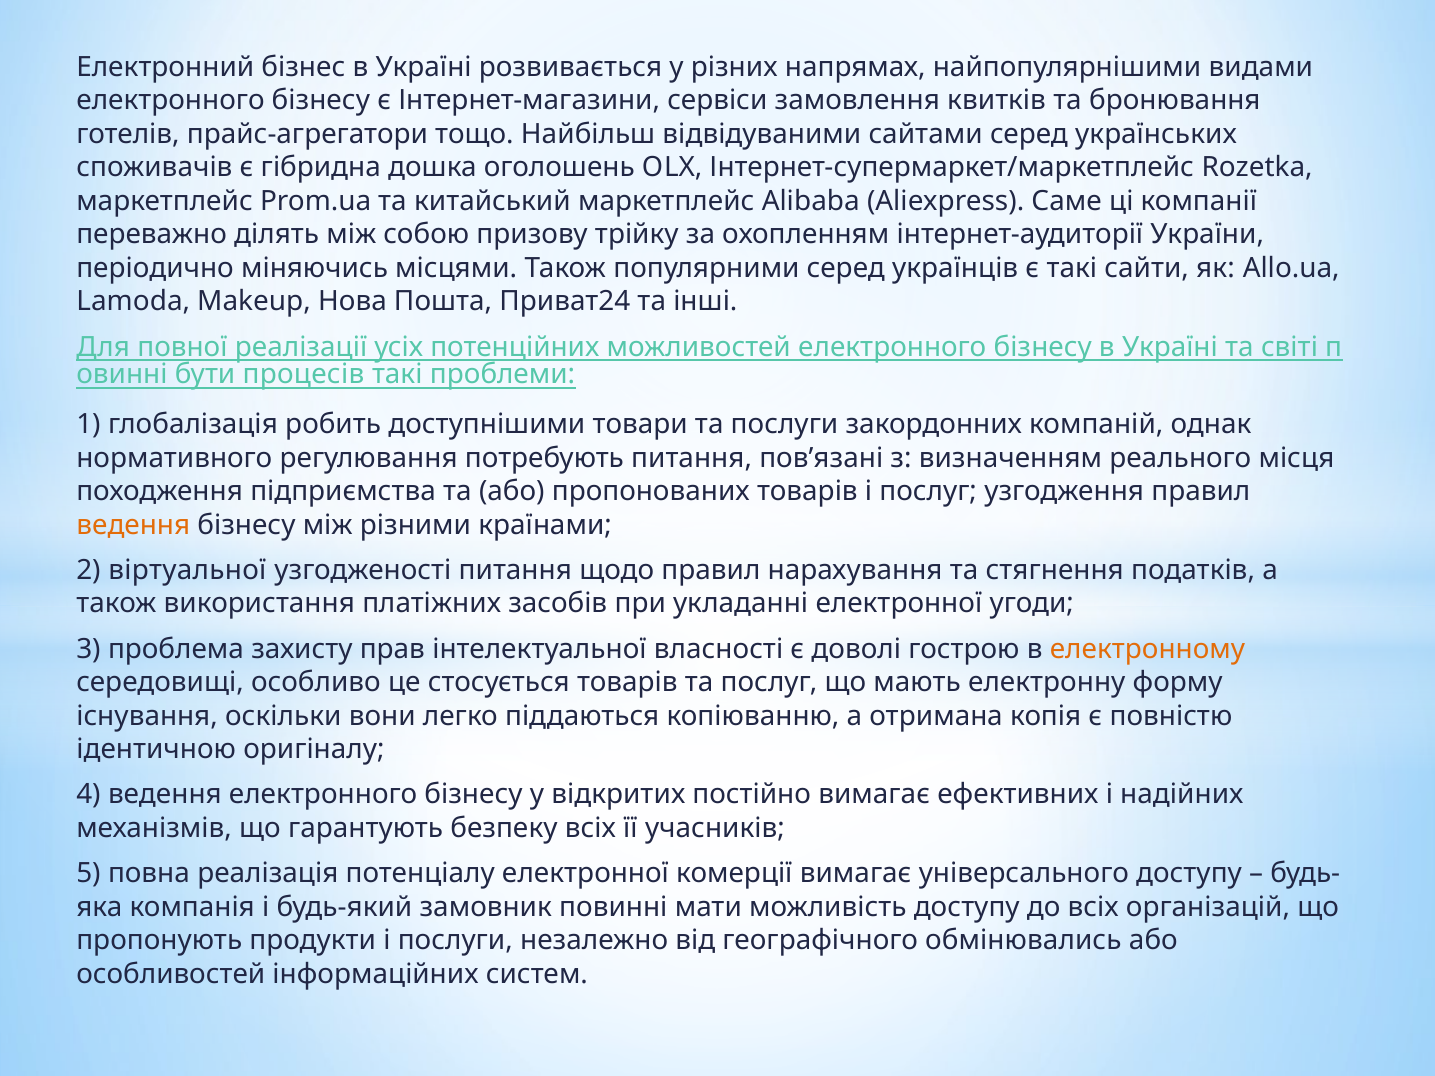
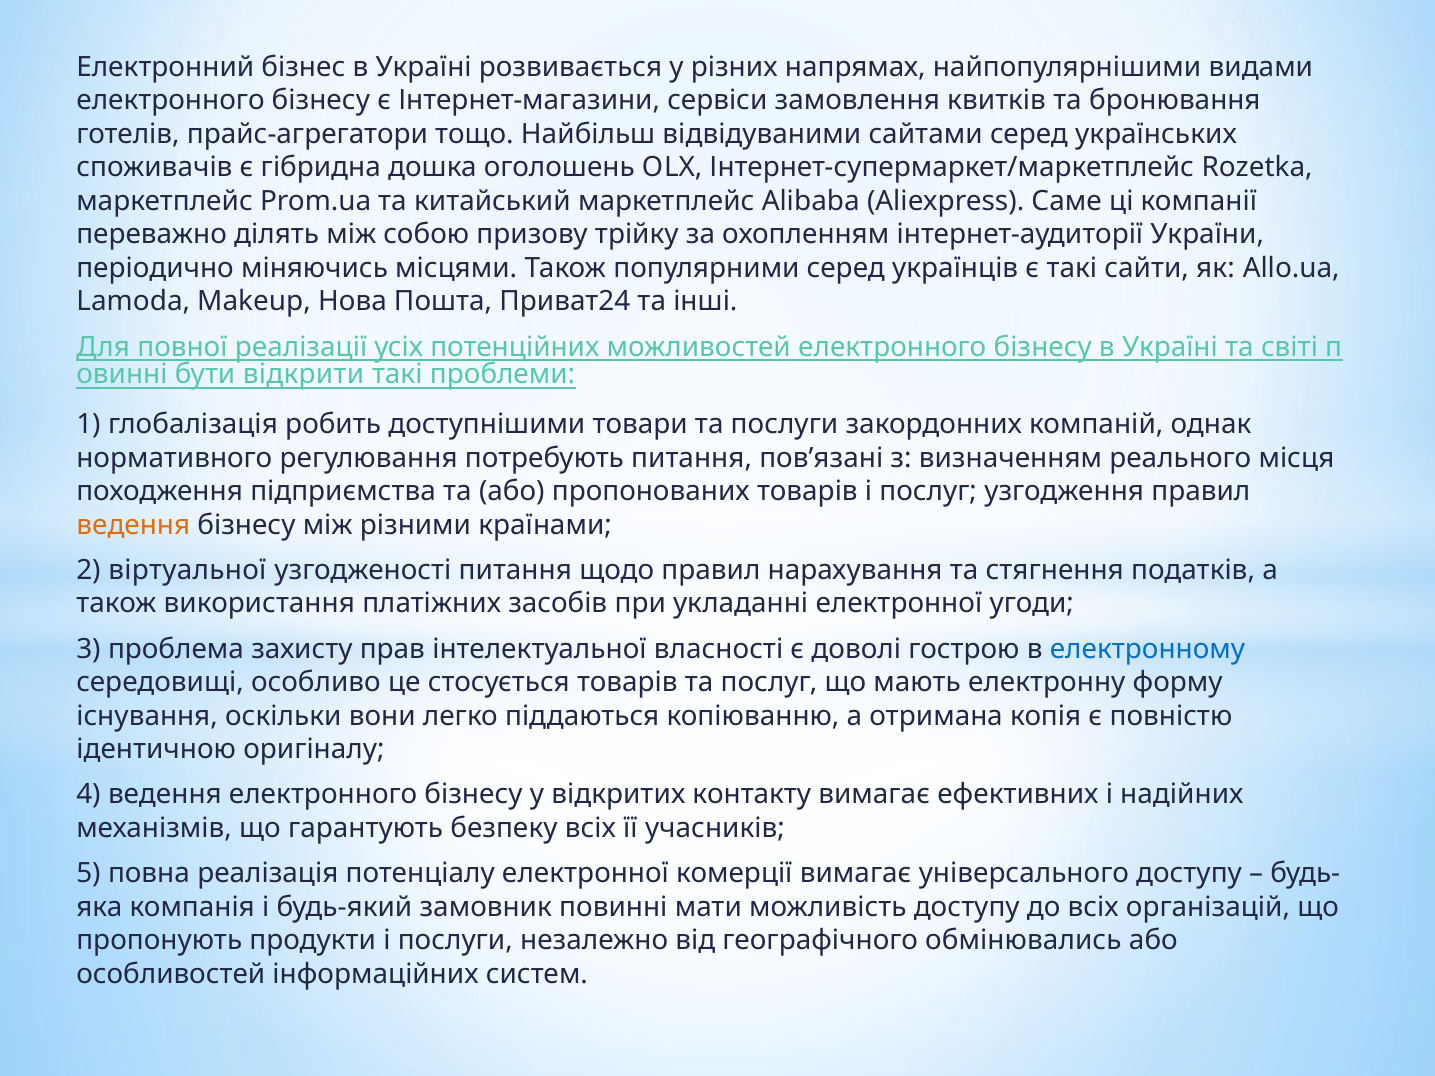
процесів: процесів -> відкрити
електронному colour: orange -> blue
постійно: постійно -> контакту
